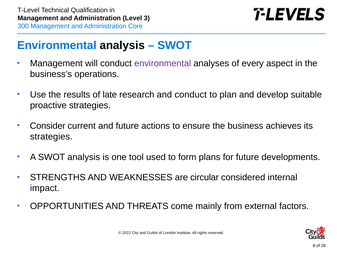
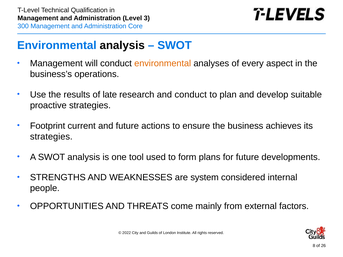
environmental at (163, 63) colour: purple -> orange
Consider: Consider -> Footprint
circular: circular -> system
impact: impact -> people
